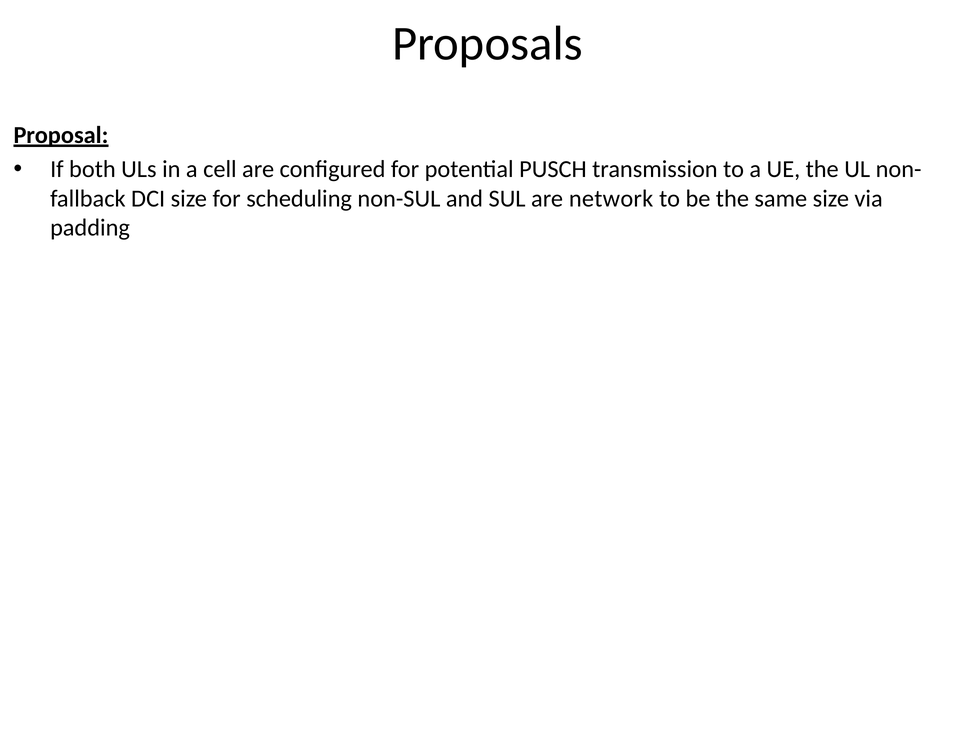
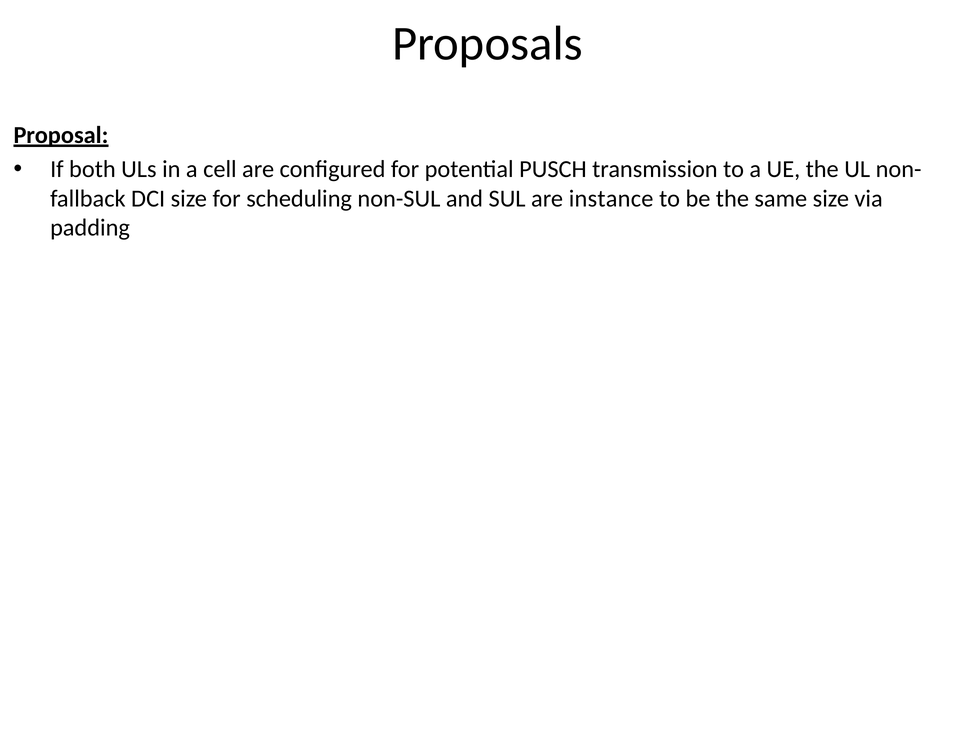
network: network -> instance
